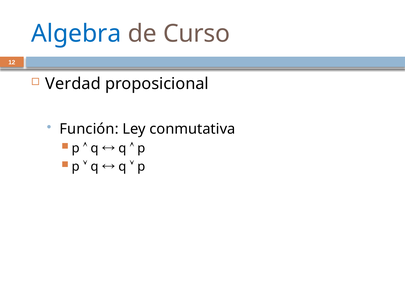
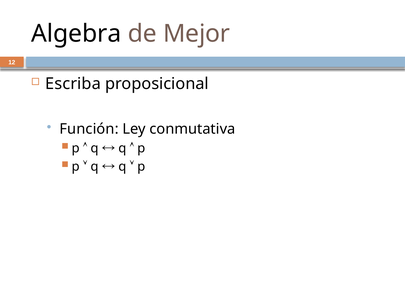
Algebra colour: blue -> black
Curso: Curso -> Mejor
Verdad: Verdad -> Escriba
